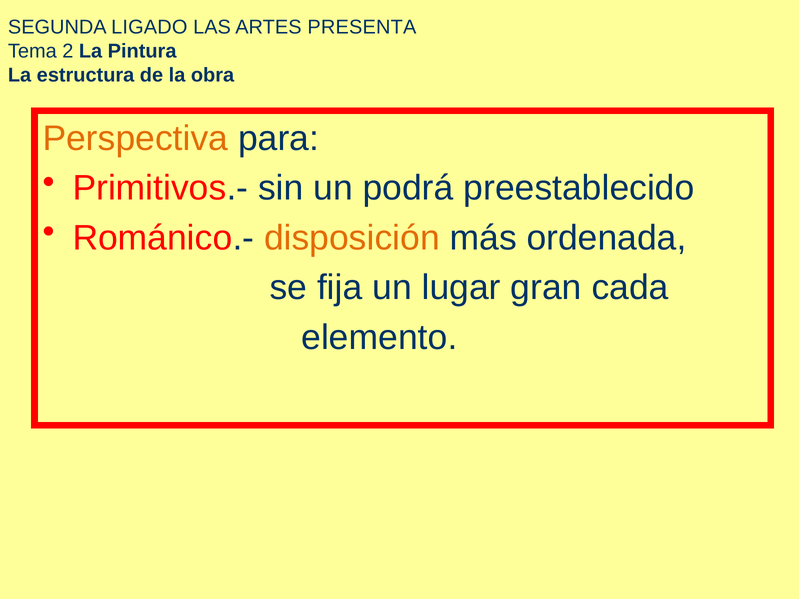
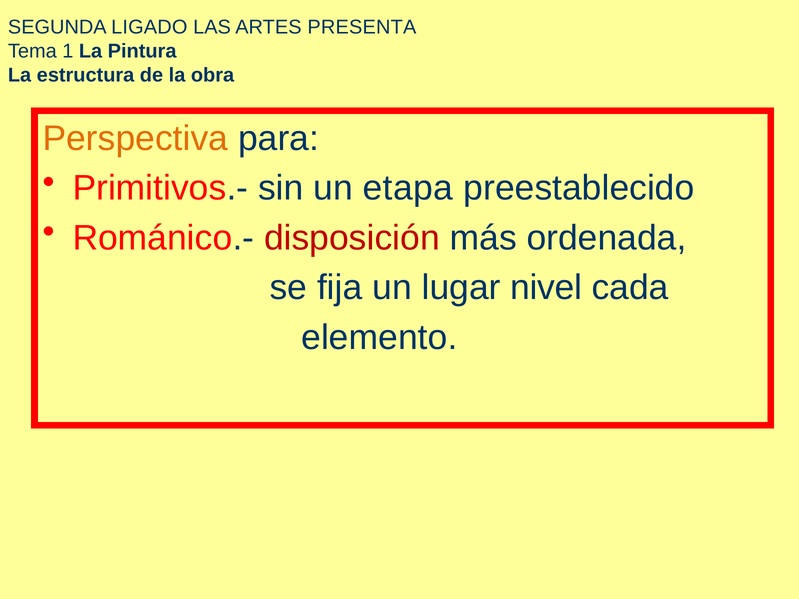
2: 2 -> 1
podrá: podrá -> etapa
disposición colour: orange -> red
gran: gran -> nivel
